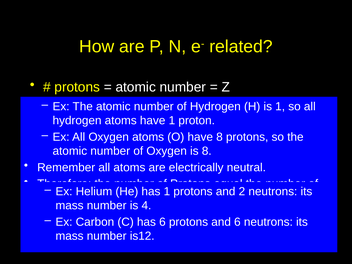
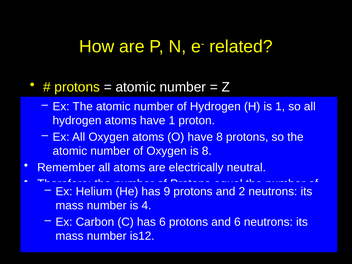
has 1: 1 -> 9
